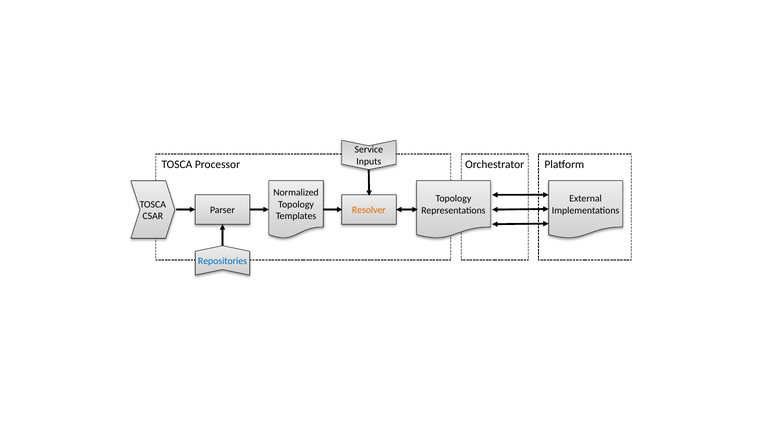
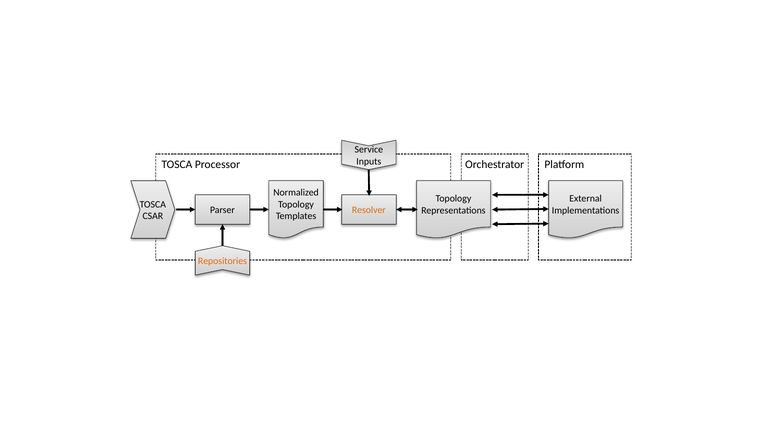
Repositories colour: blue -> orange
